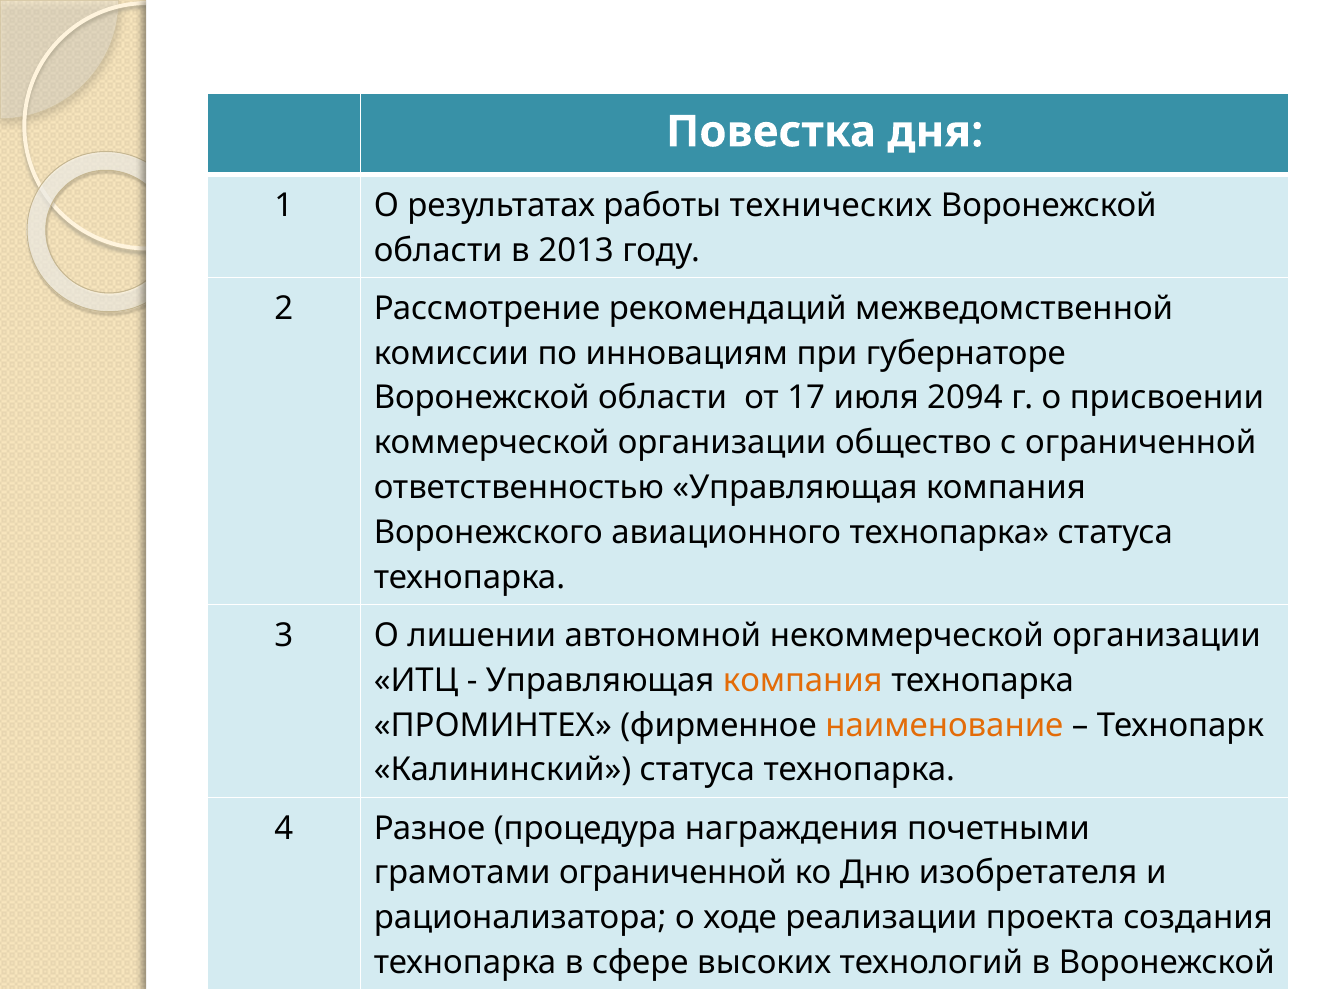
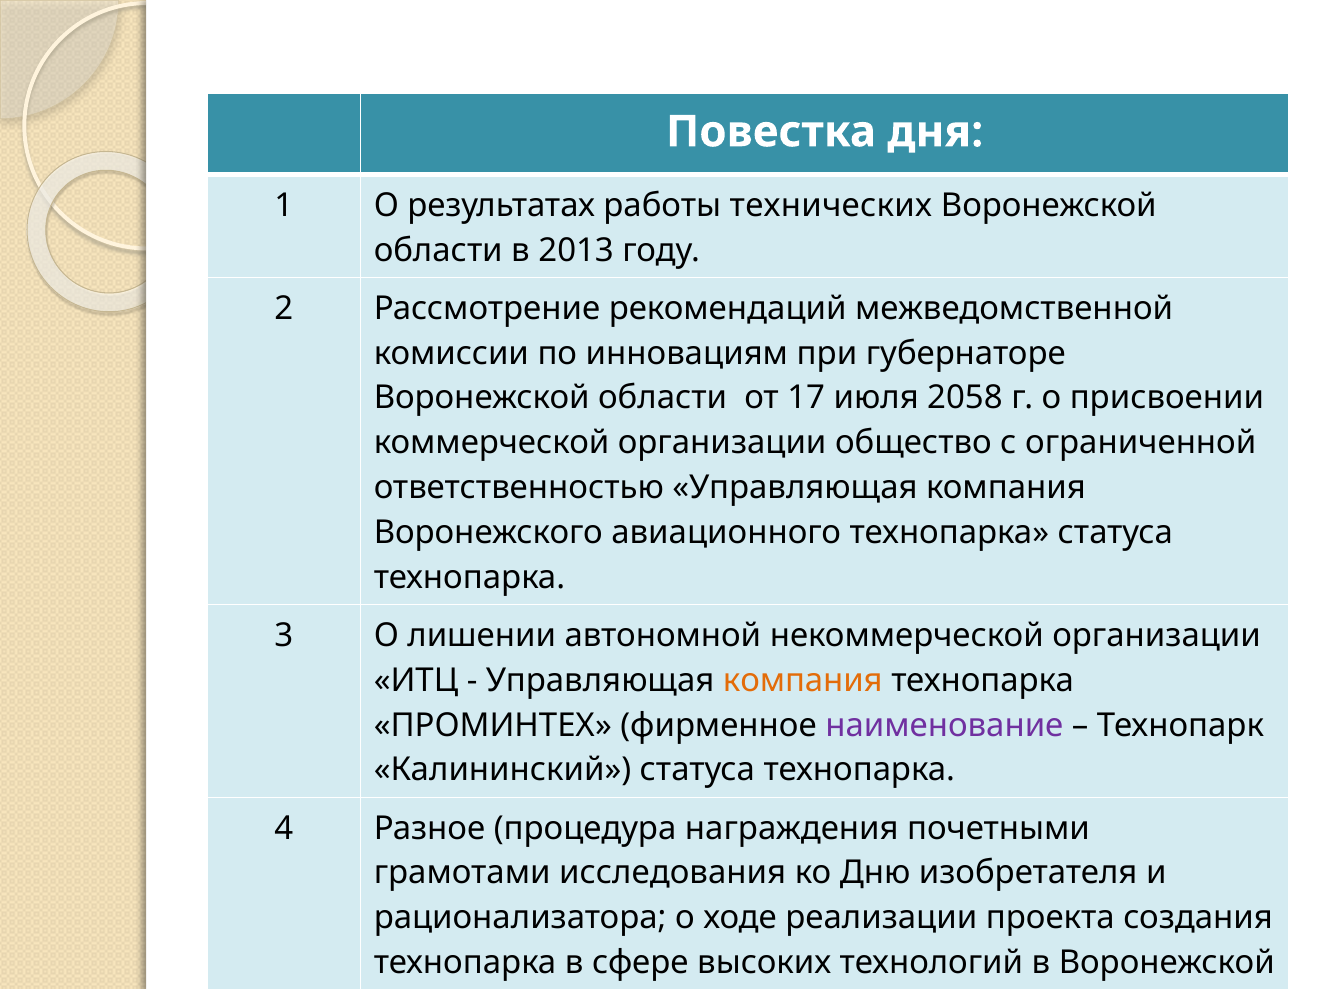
2094: 2094 -> 2058
наименование colour: orange -> purple
грамотами ограниченной: ограниченной -> исследования
